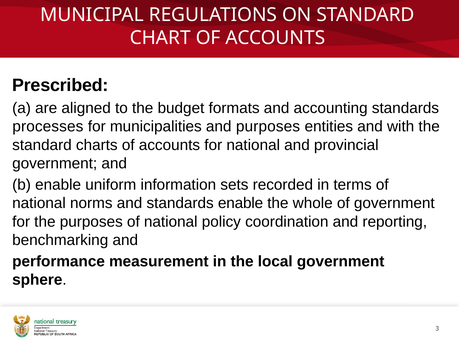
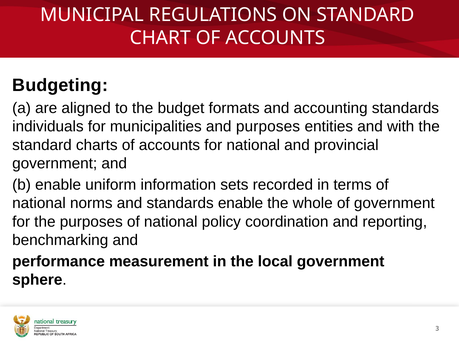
Prescribed: Prescribed -> Budgeting
processes: processes -> individuals
